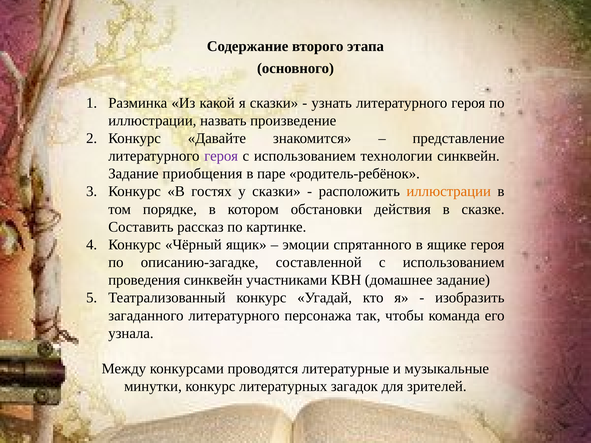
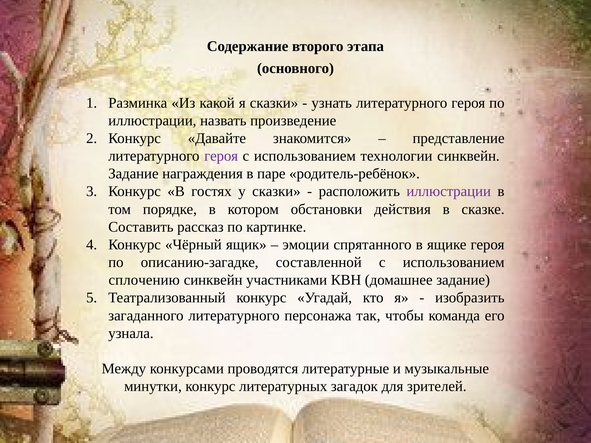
приобщения: приобщения -> награждения
иллюстрации at (449, 192) colour: orange -> purple
проведения: проведения -> сплочению
